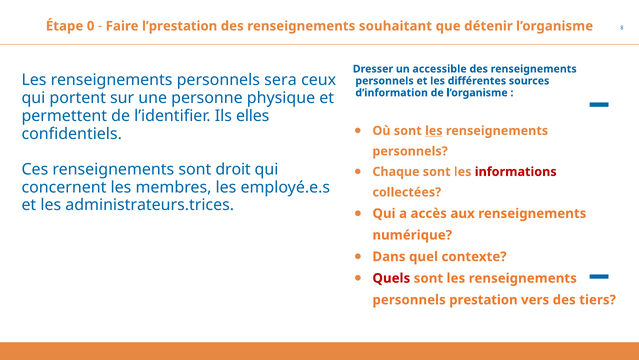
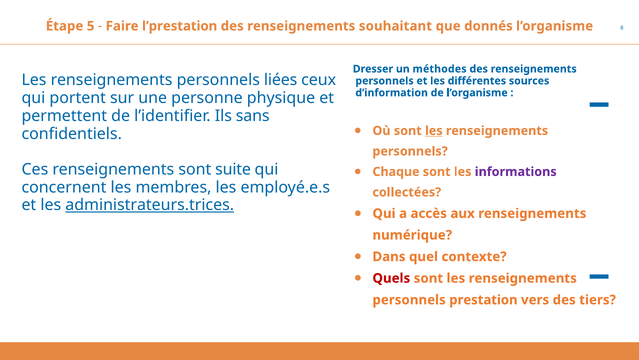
0: 0 -> 5
détenir: détenir -> donnés
accessible: accessible -> méthodes
sera: sera -> liées
elles: elles -> sans
droit: droit -> suite
informations colour: red -> purple
administrateurs.trices underline: none -> present
